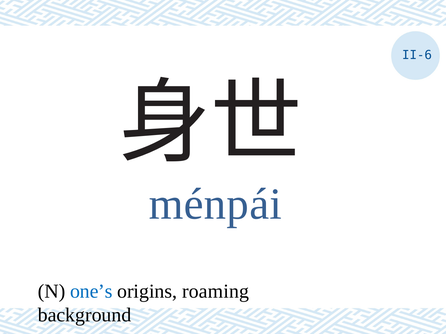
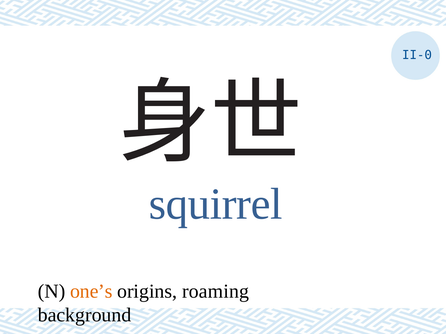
II-6: II-6 -> II-0
ménpái: ménpái -> squirrel
one’s colour: blue -> orange
